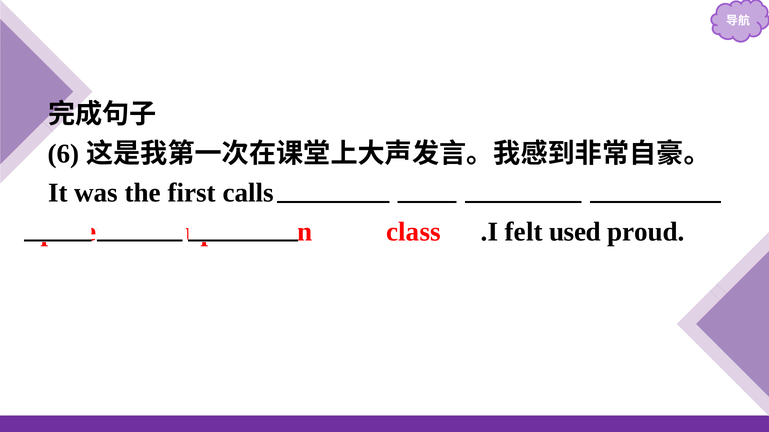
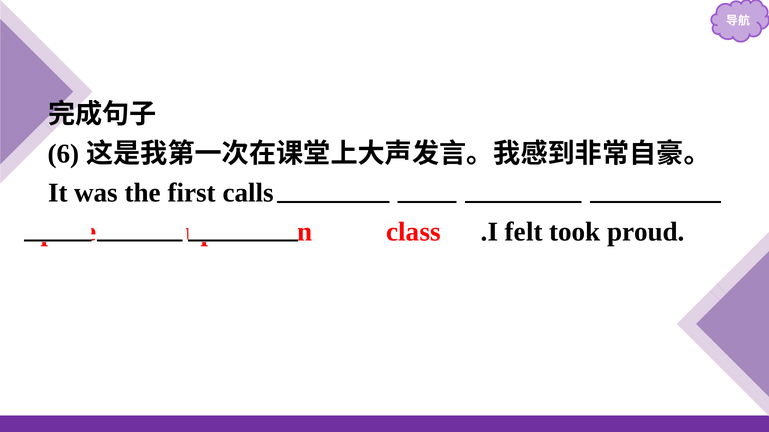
used: used -> took
